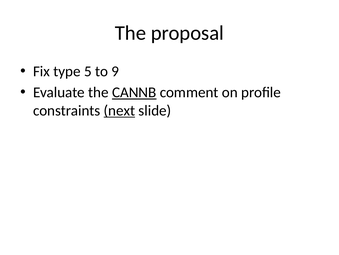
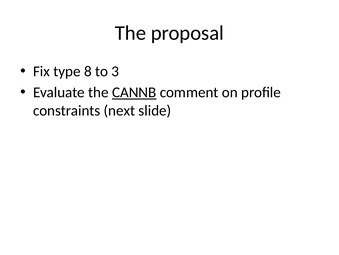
5: 5 -> 8
9: 9 -> 3
next underline: present -> none
